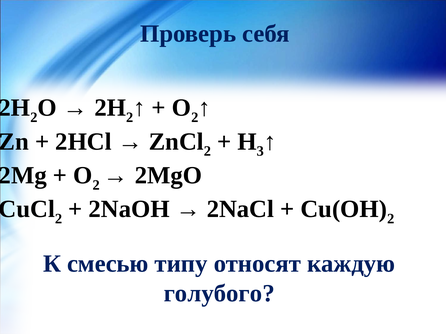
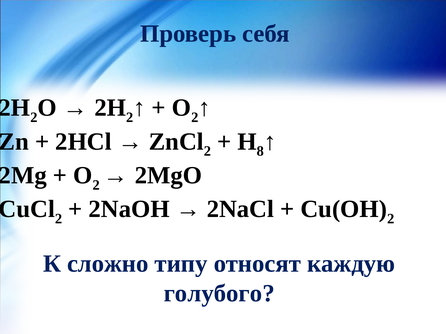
3 at (260, 151): 3 -> 8
смесью: смесью -> сложно
